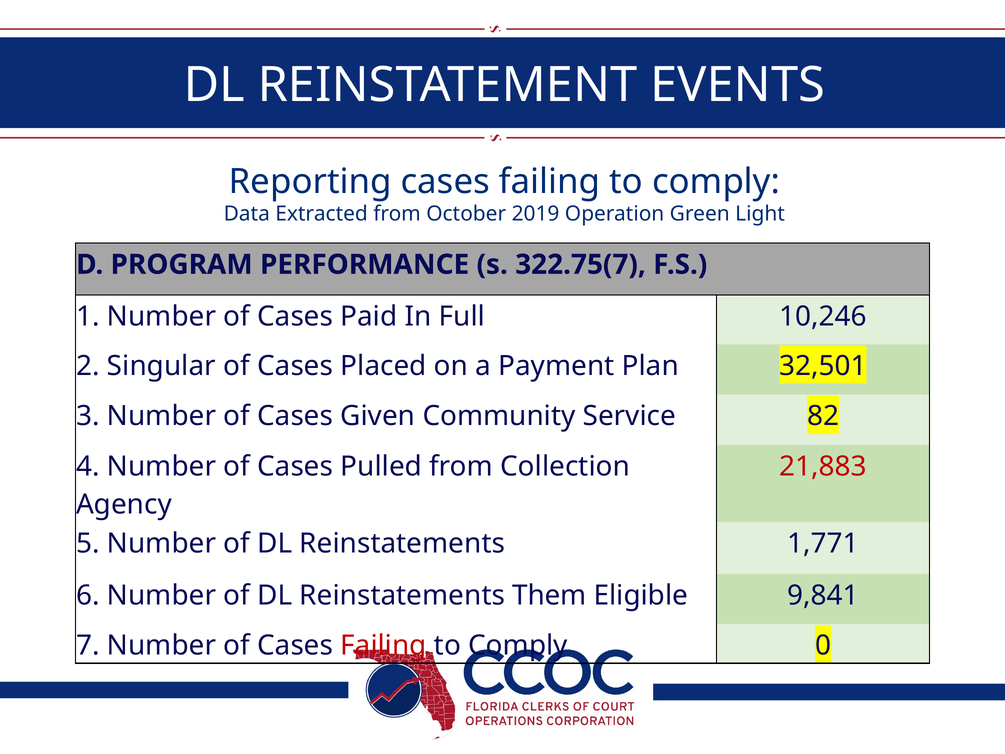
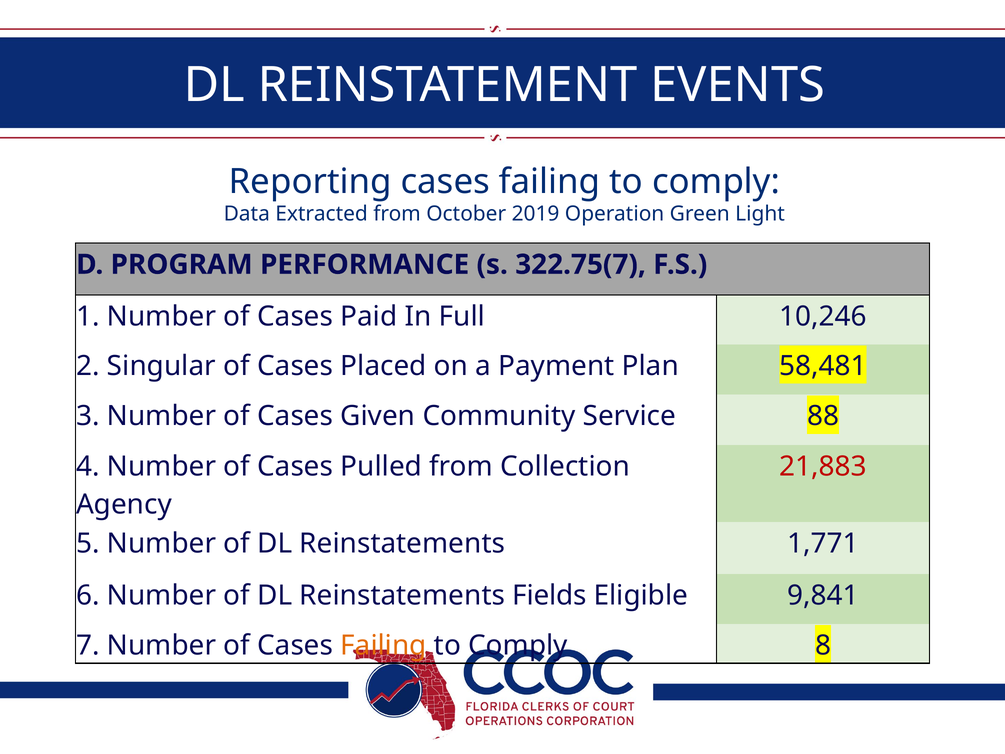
32,501: 32,501 -> 58,481
82: 82 -> 88
Them: Them -> Fields
Failing at (383, 645) colour: red -> orange
0: 0 -> 8
